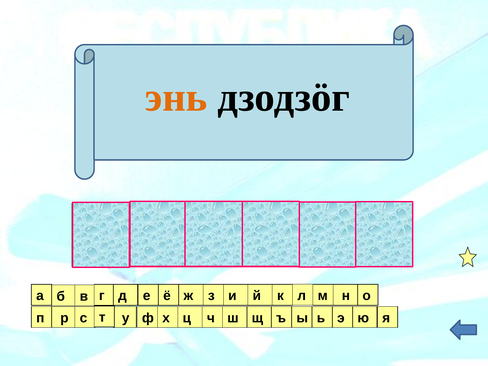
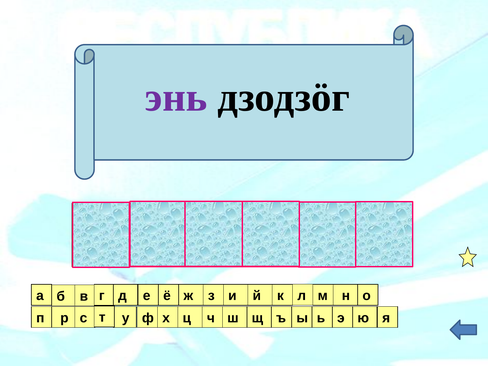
энь colour: orange -> purple
